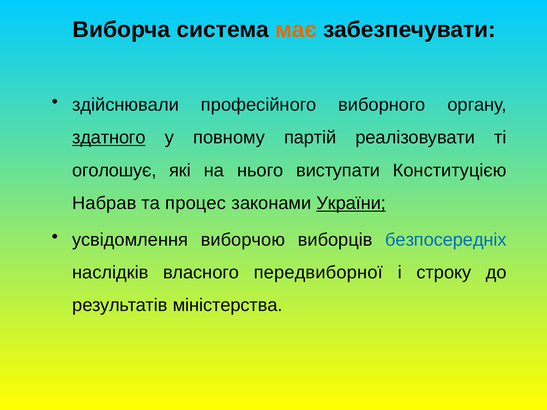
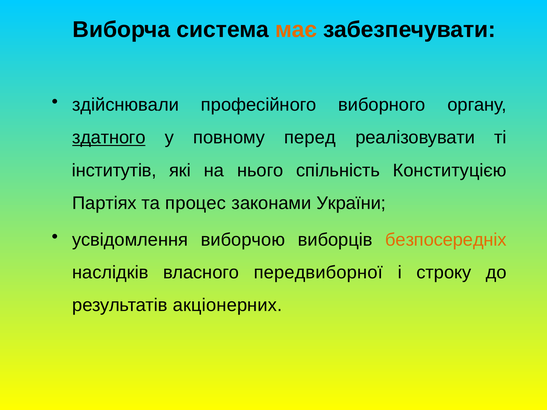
партій: партій -> перед
оголошує: оголошує -> інститутів
виступати: виступати -> спільність
Набрав: Набрав -> Партіях
України underline: present -> none
безпосередніх colour: blue -> orange
міністерства: міністерства -> акціонерних
